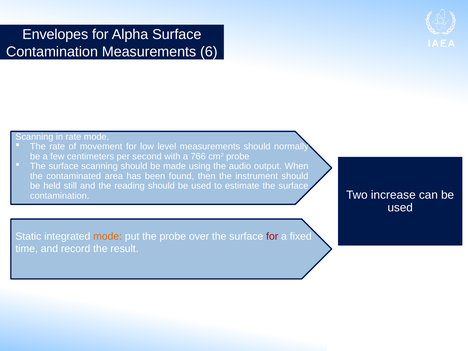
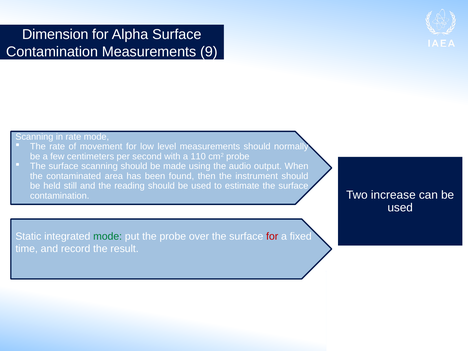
Envelopes: Envelopes -> Dimension
6: 6 -> 9
766: 766 -> 110
mode at (108, 236) colour: orange -> green
